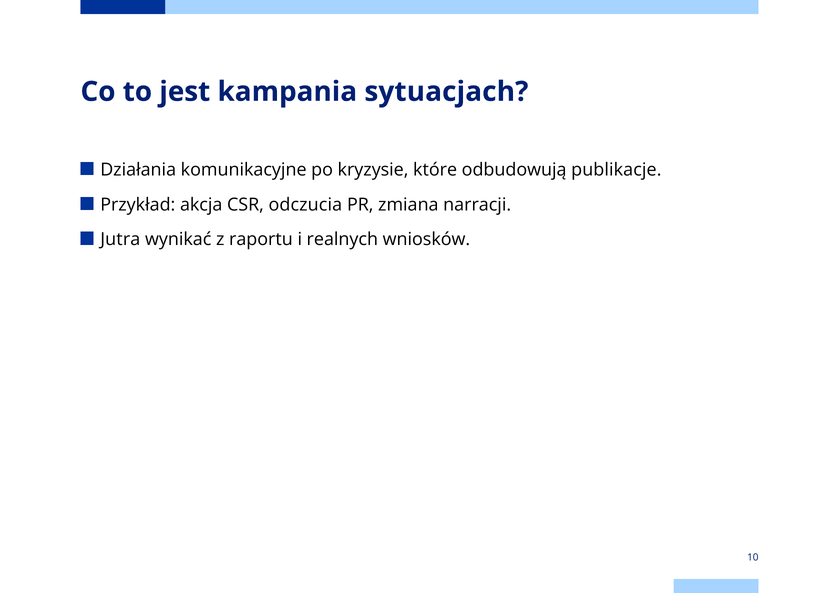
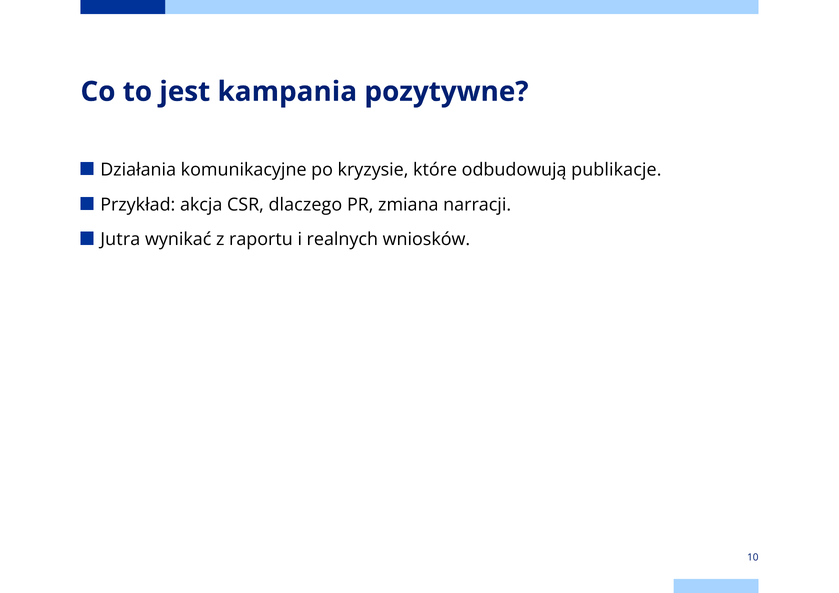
sytuacjach: sytuacjach -> pozytywne
odczucia: odczucia -> dlaczego
